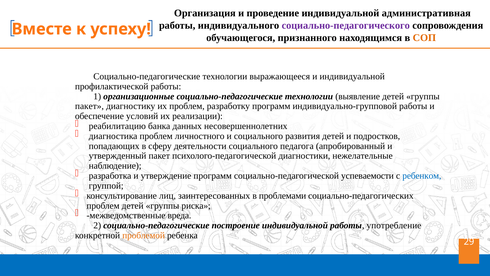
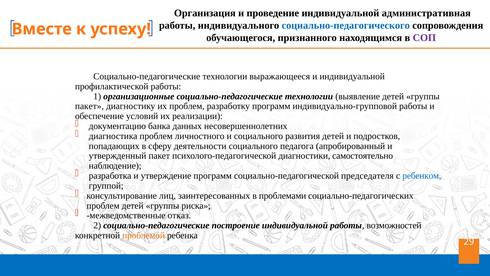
социально-педагогического colour: purple -> blue
СОП colour: orange -> purple
реабилитацию: реабилитацию -> документацию
нежелательные: нежелательные -> самостоятельно
успеваемости: успеваемости -> председателя
вреда: вреда -> отказ
употребление: употребление -> возможностей
